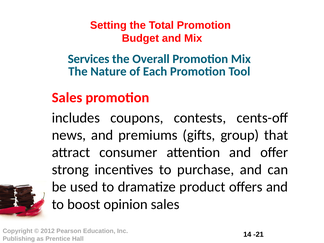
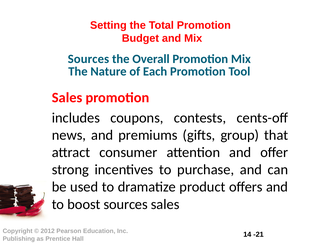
Services at (89, 59): Services -> Sources
boost opinion: opinion -> sources
